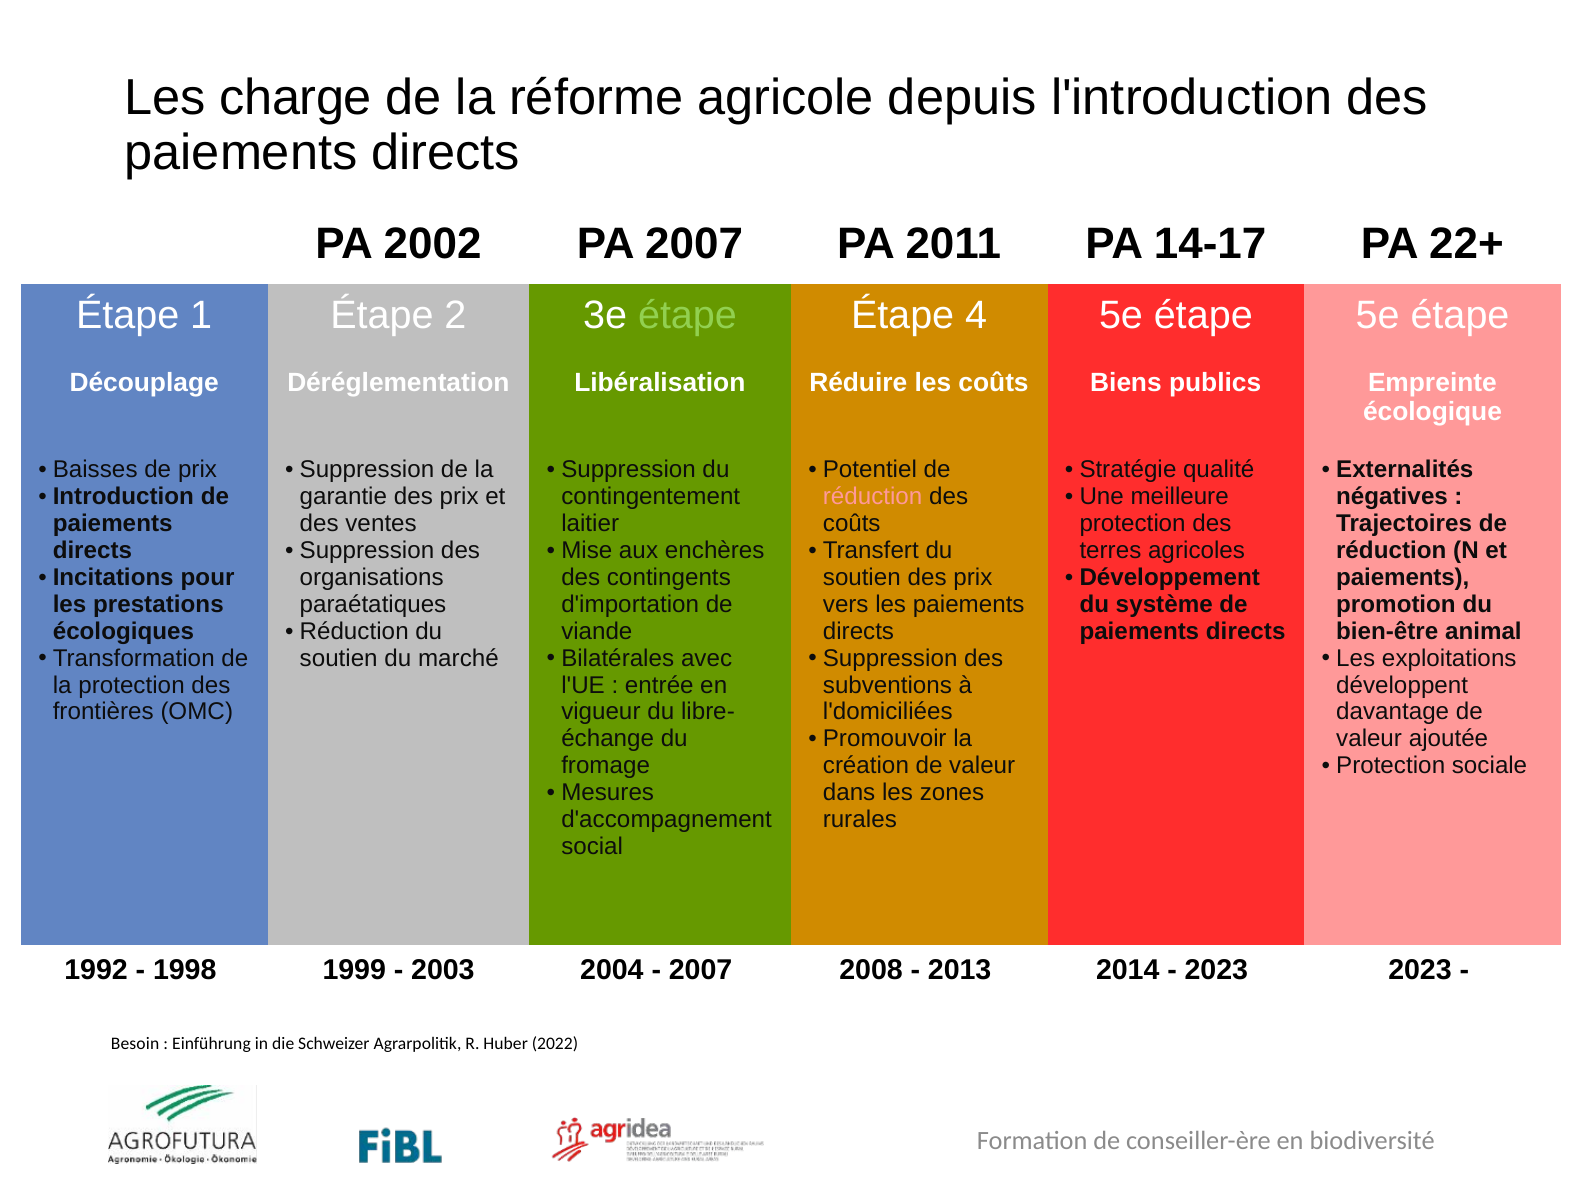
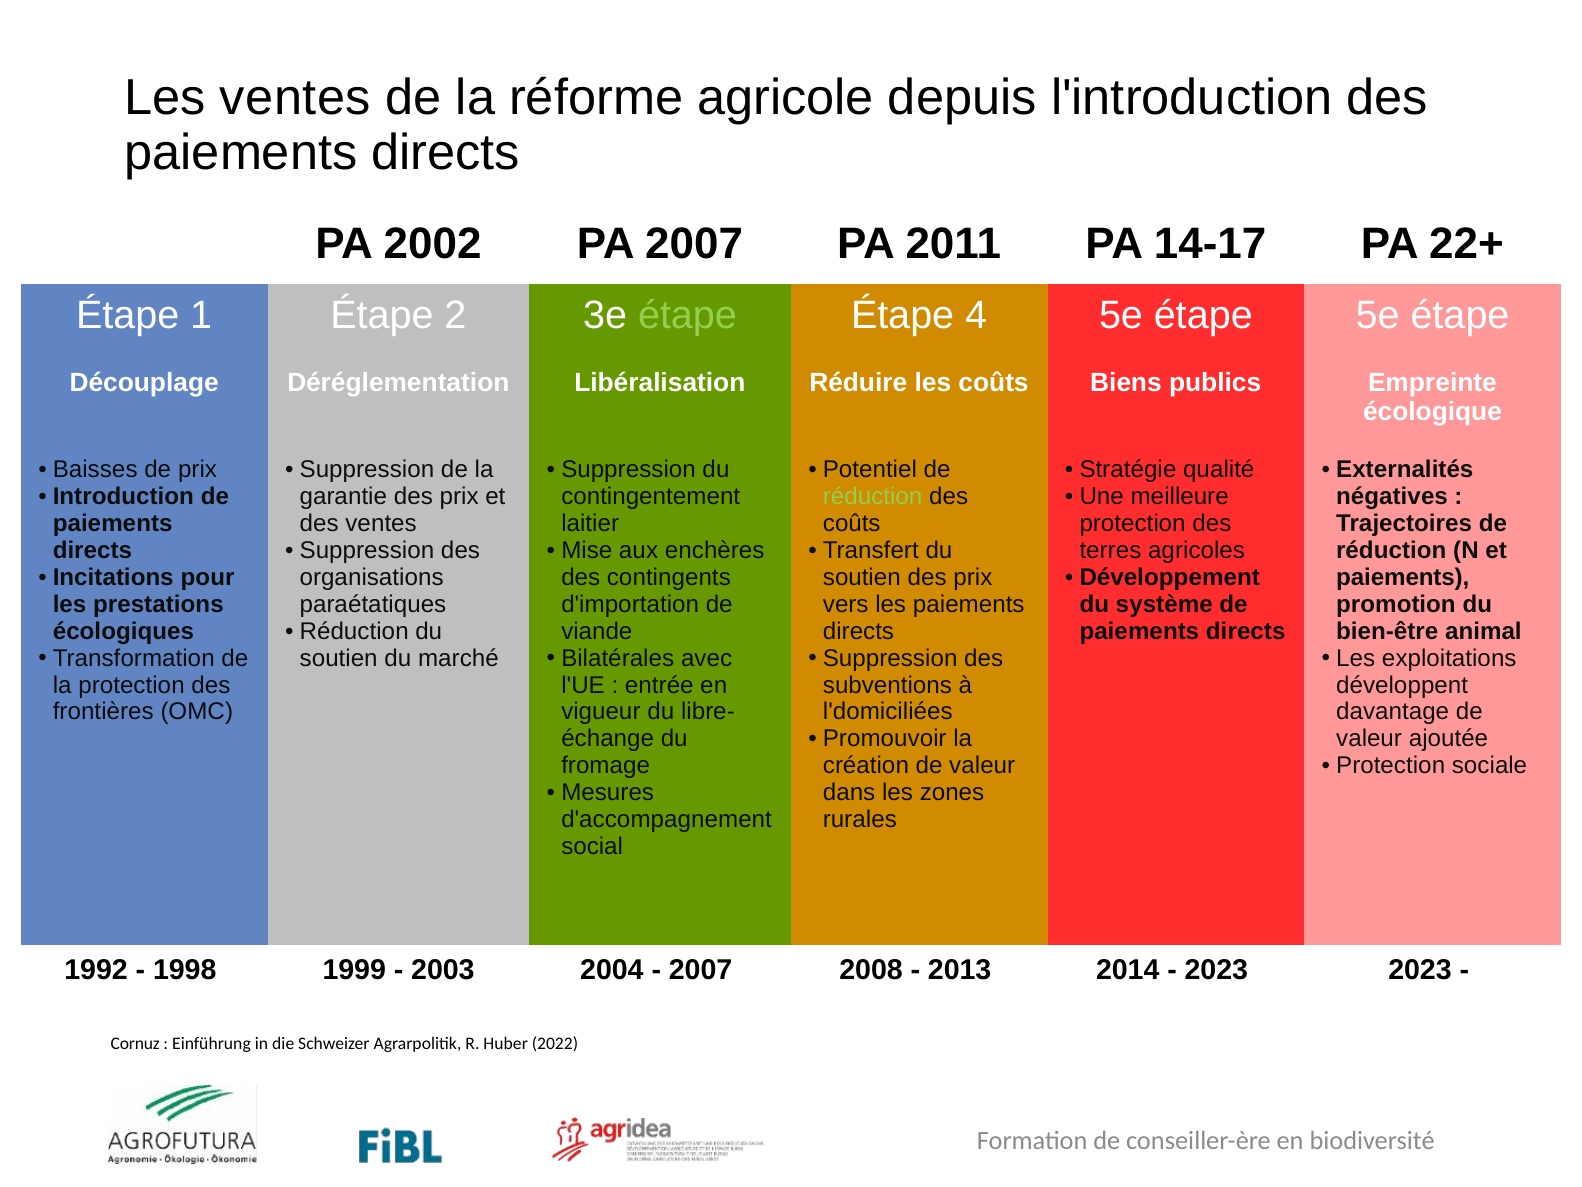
Les charge: charge -> ventes
réduction at (873, 496) colour: pink -> light green
Besoin: Besoin -> Cornuz
